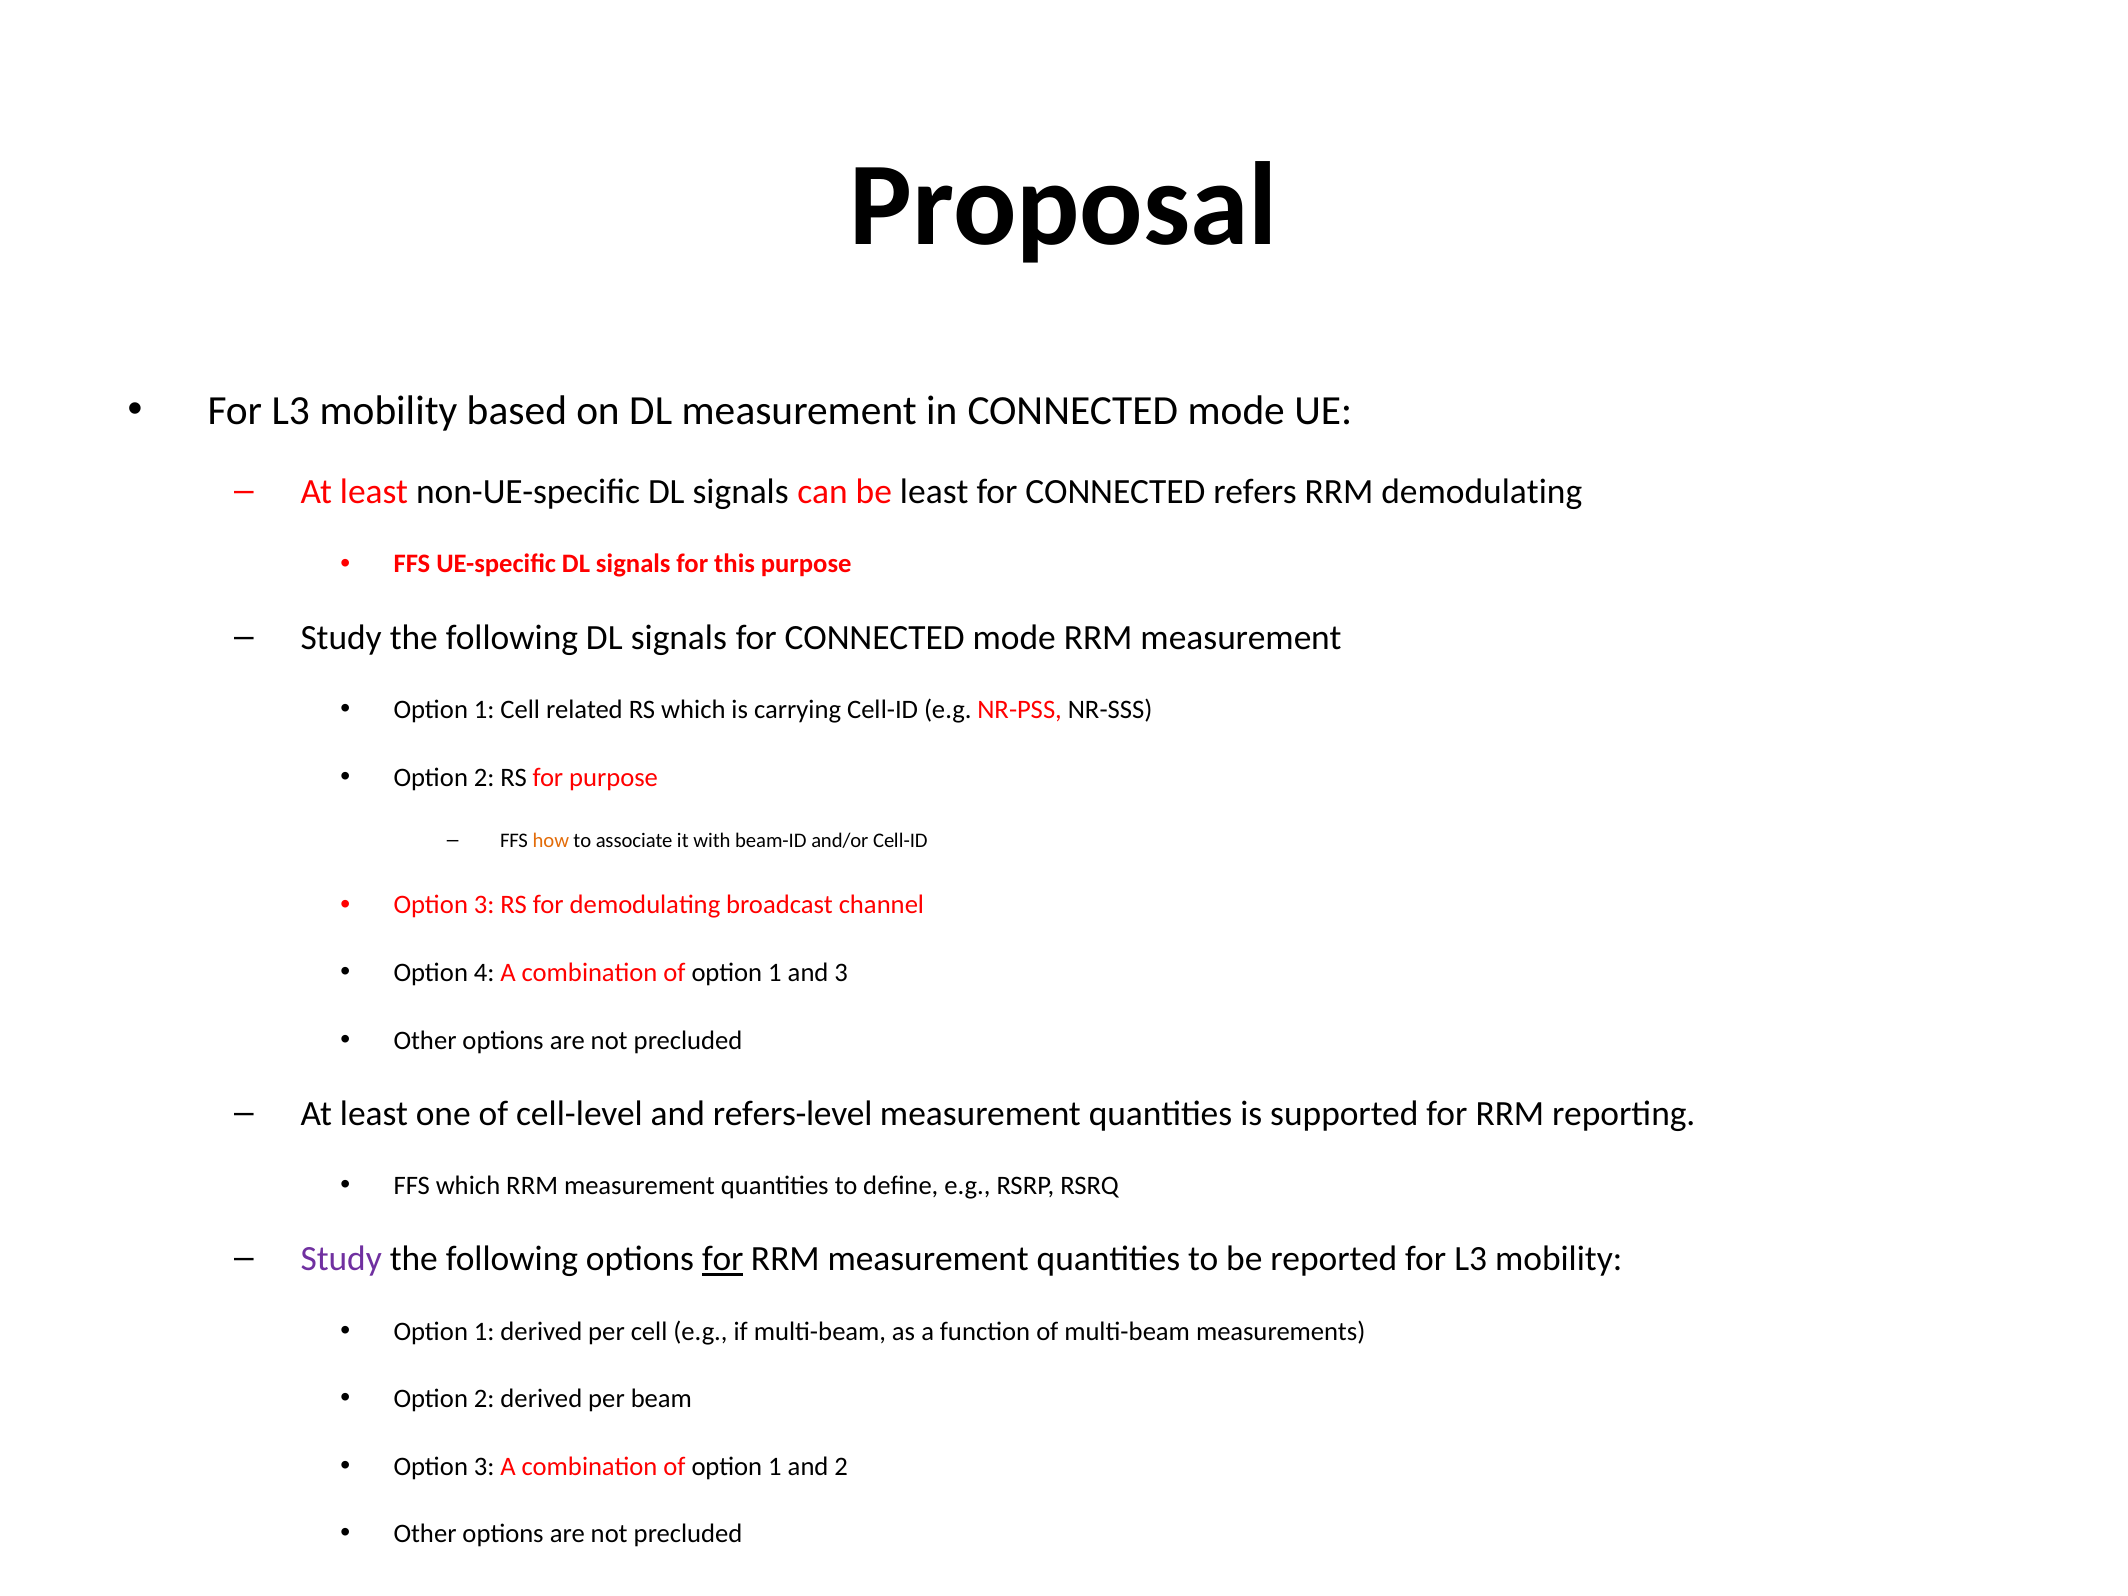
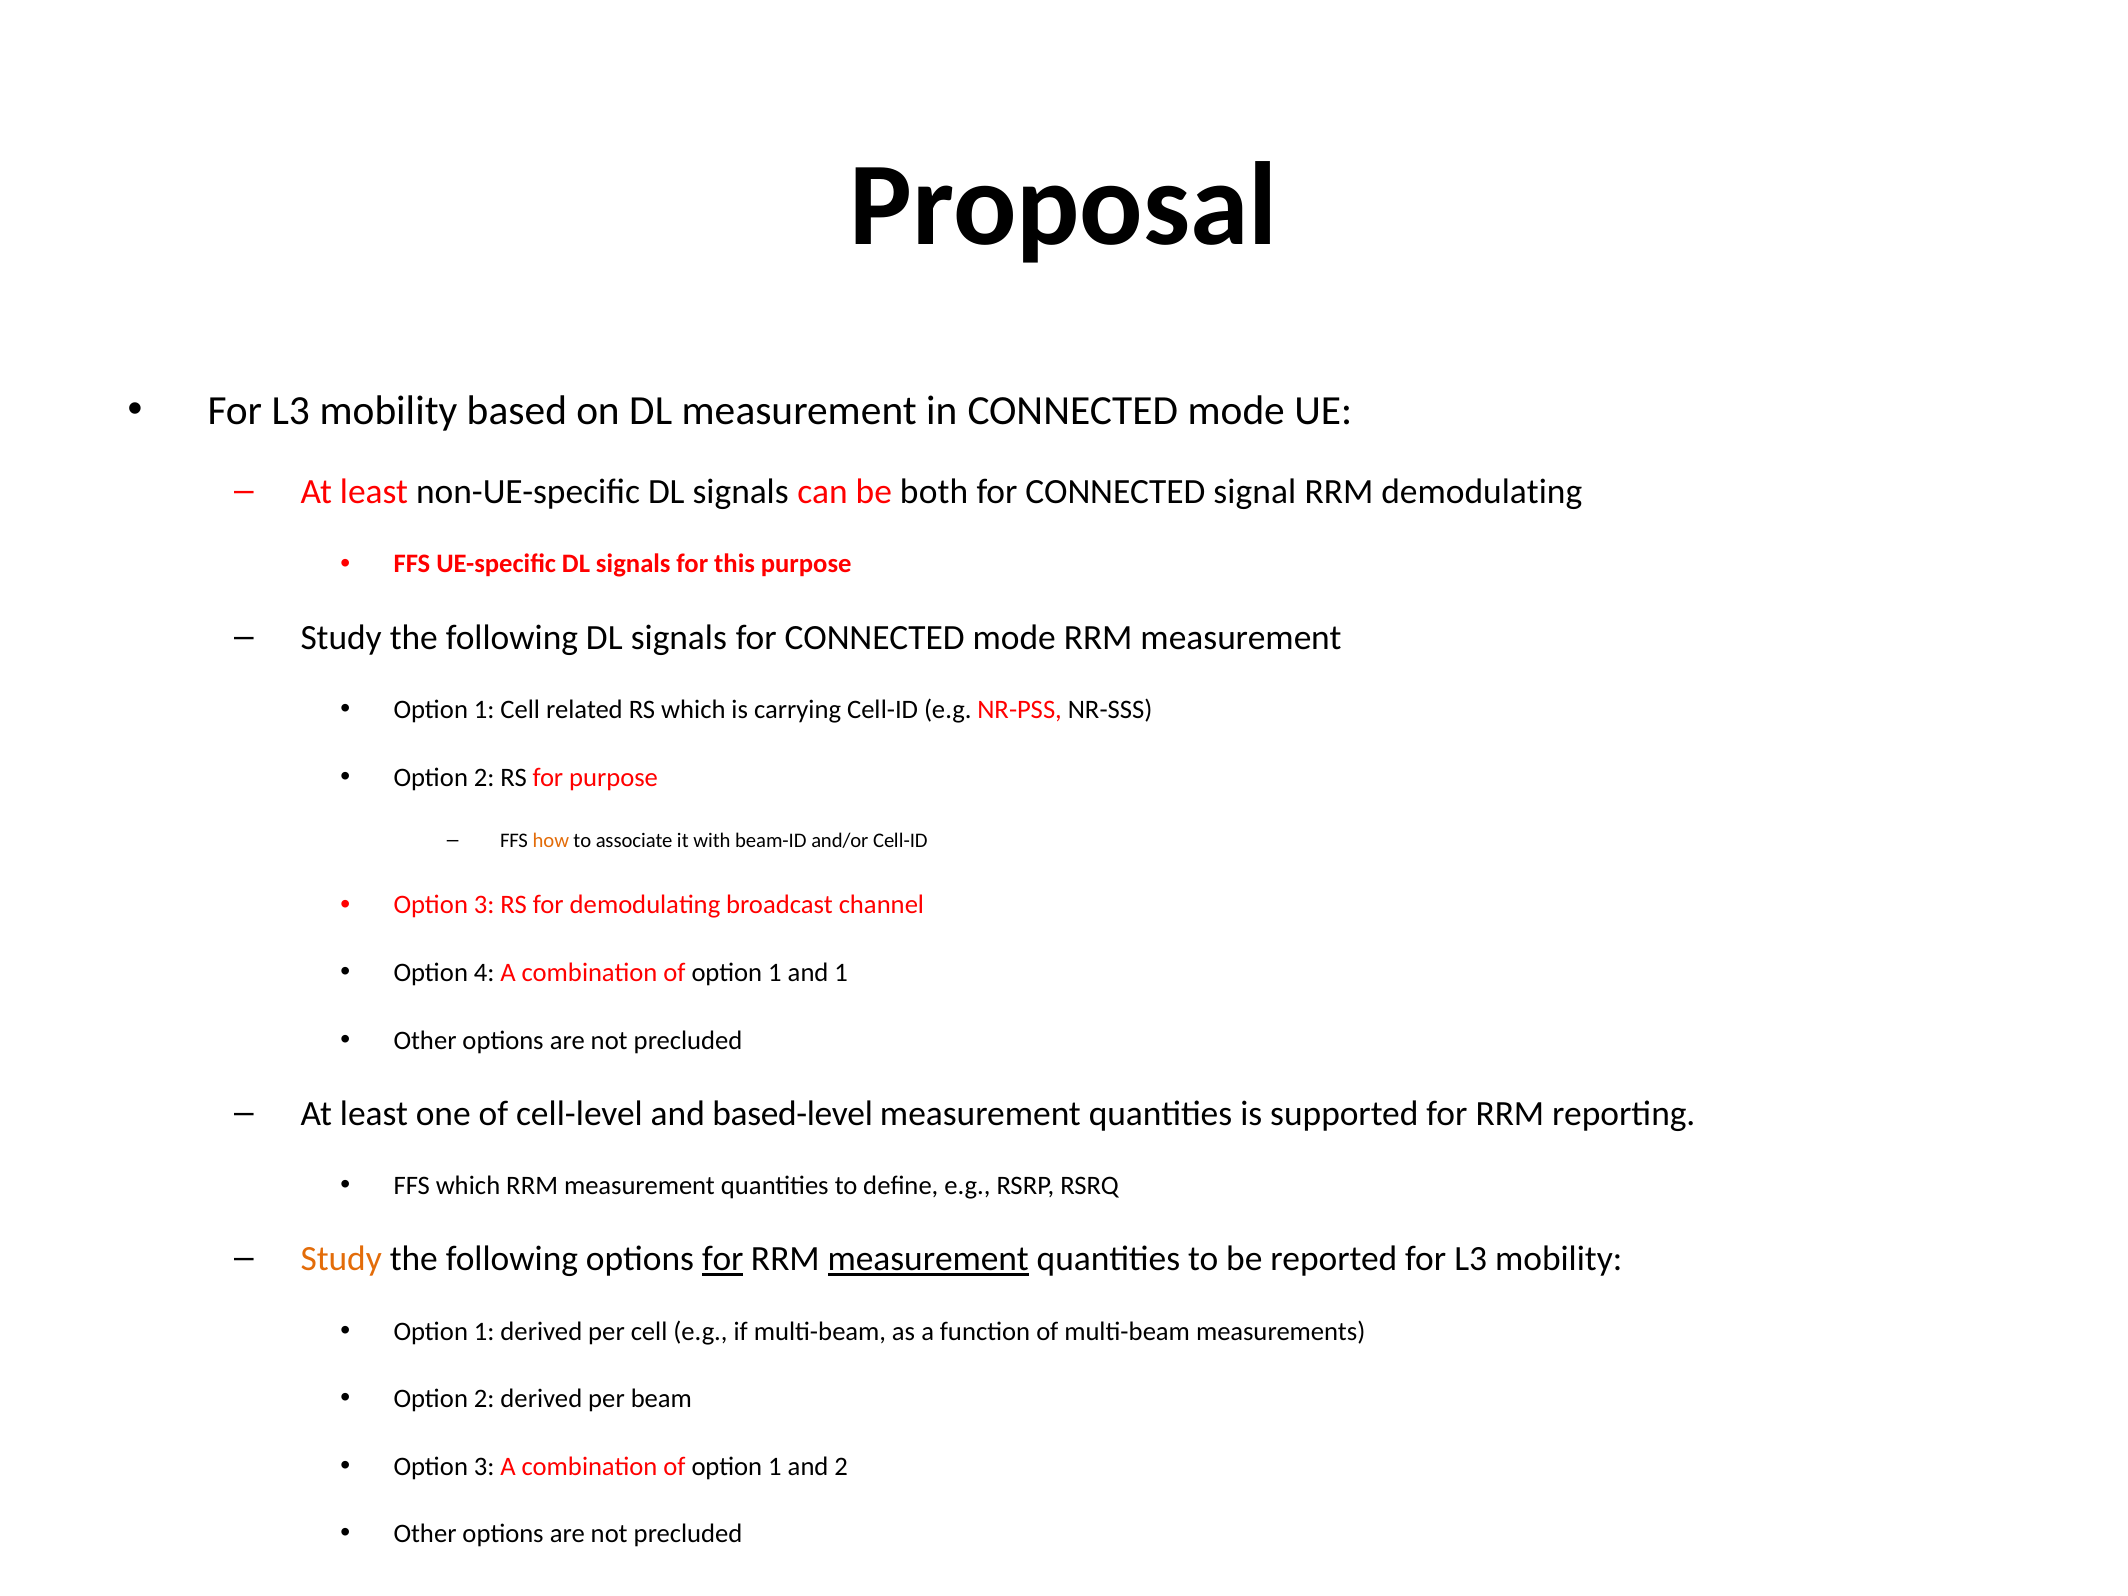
be least: least -> both
refers: refers -> signal
and 3: 3 -> 1
refers-level: refers-level -> based-level
Study at (341, 1259) colour: purple -> orange
measurement at (928, 1259) underline: none -> present
